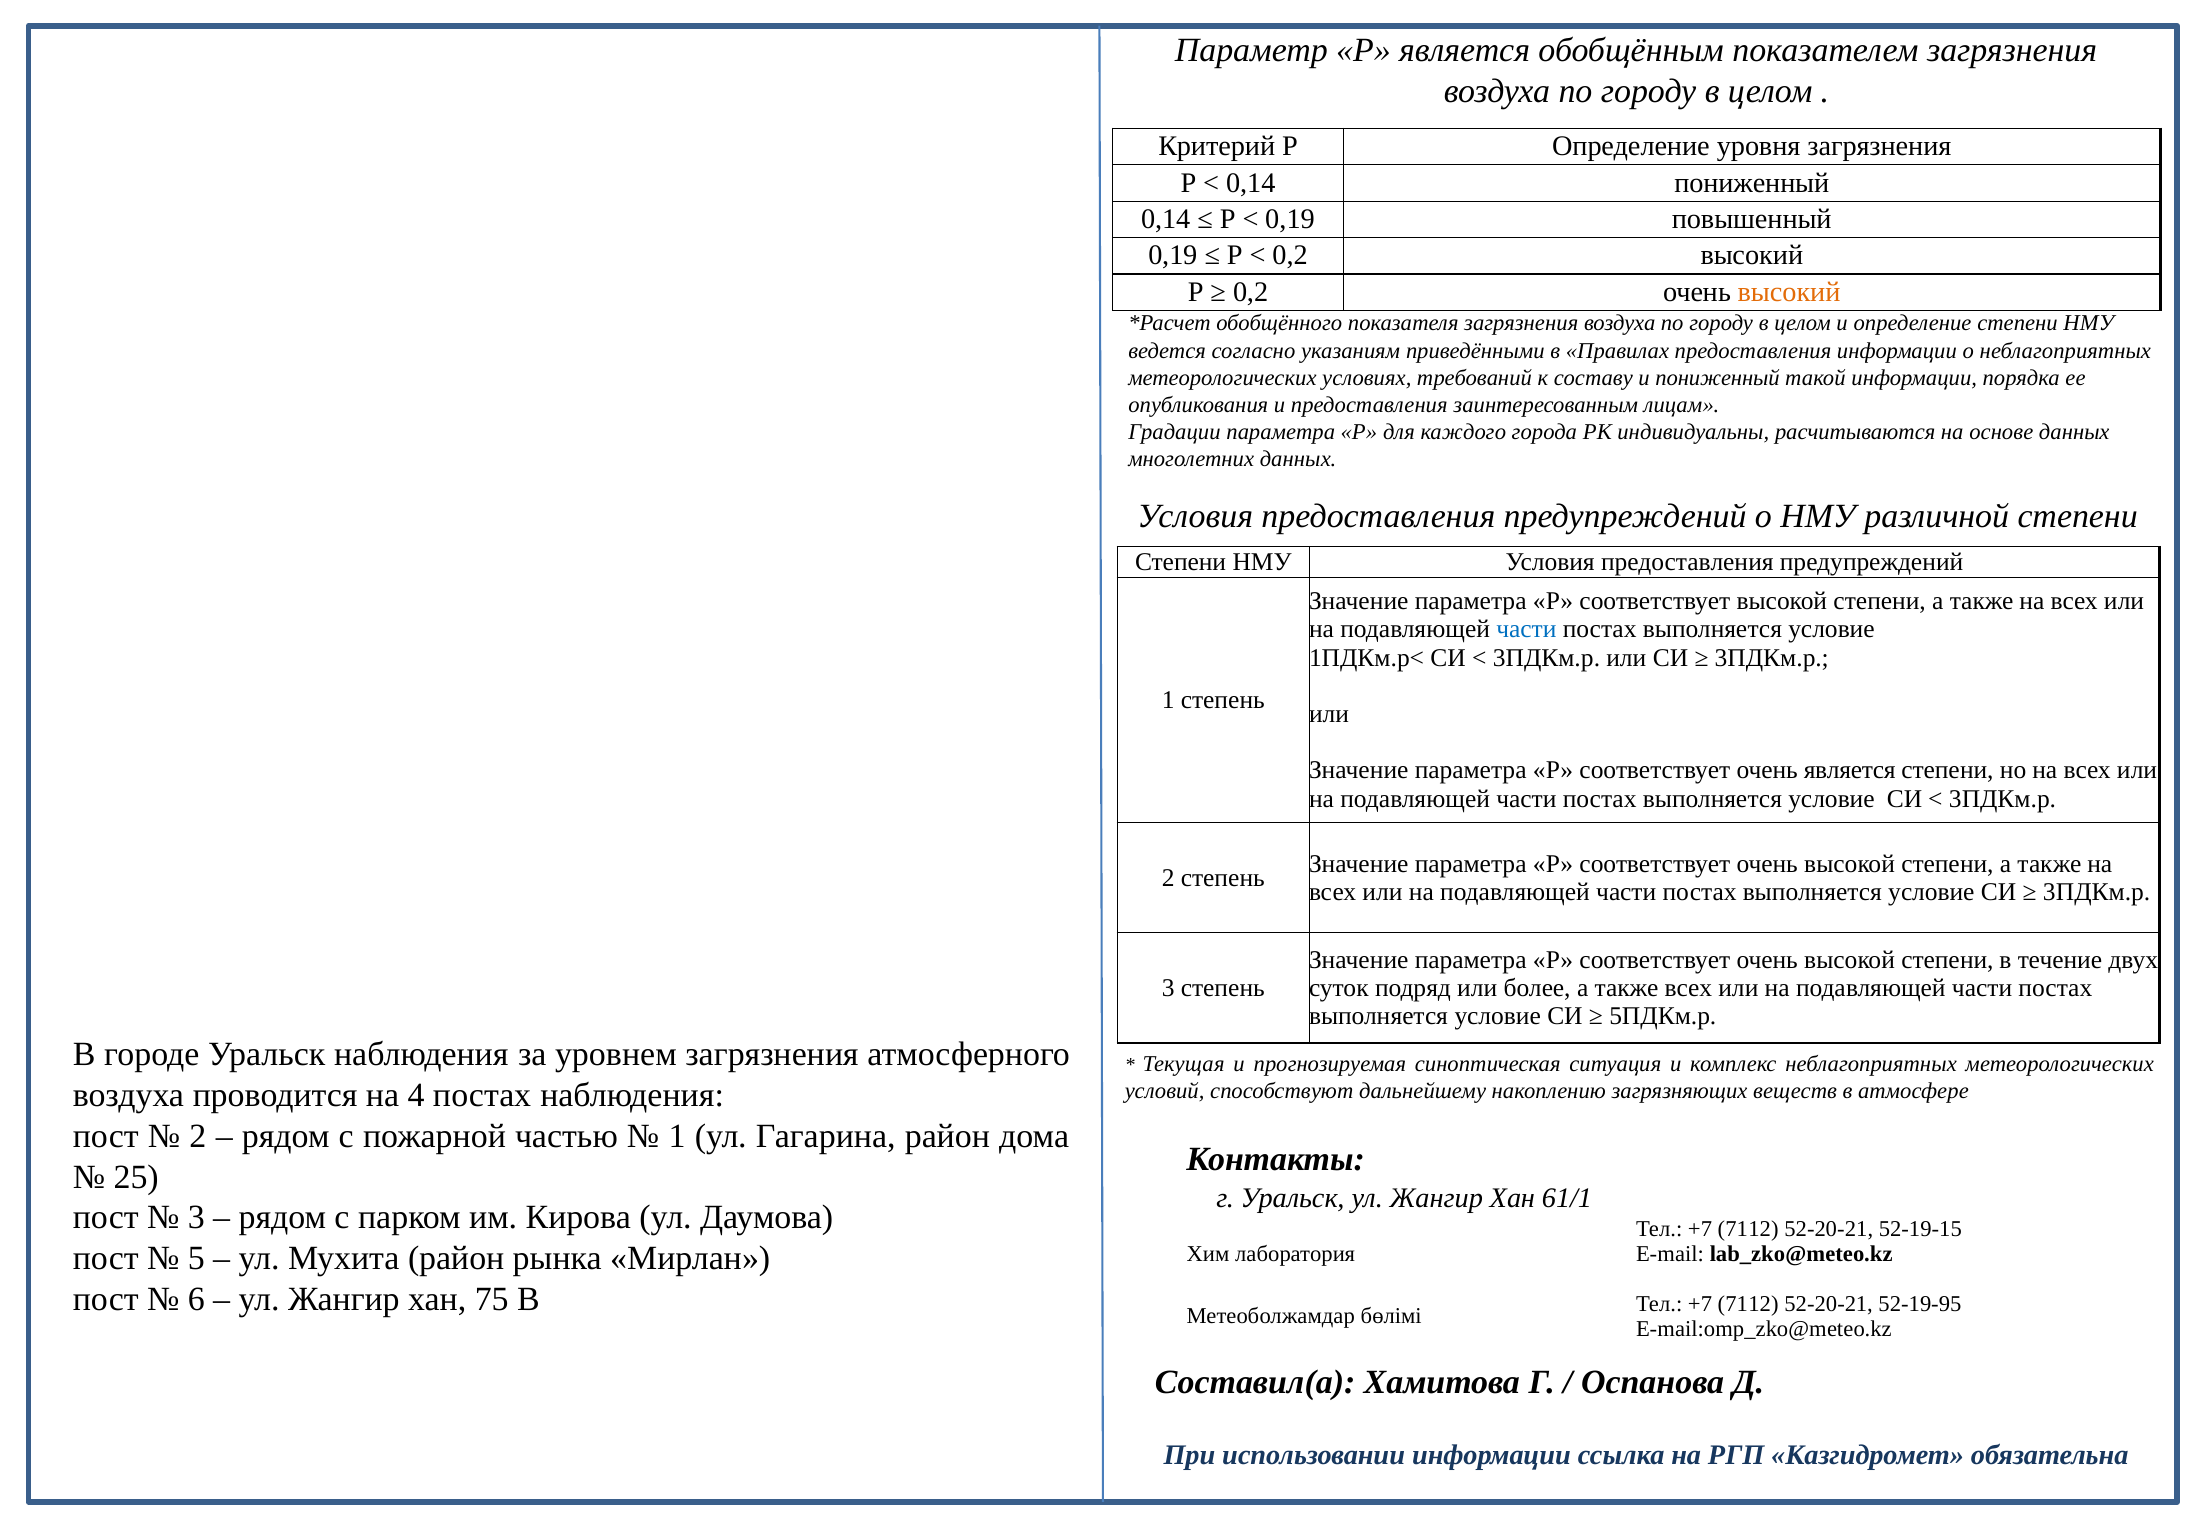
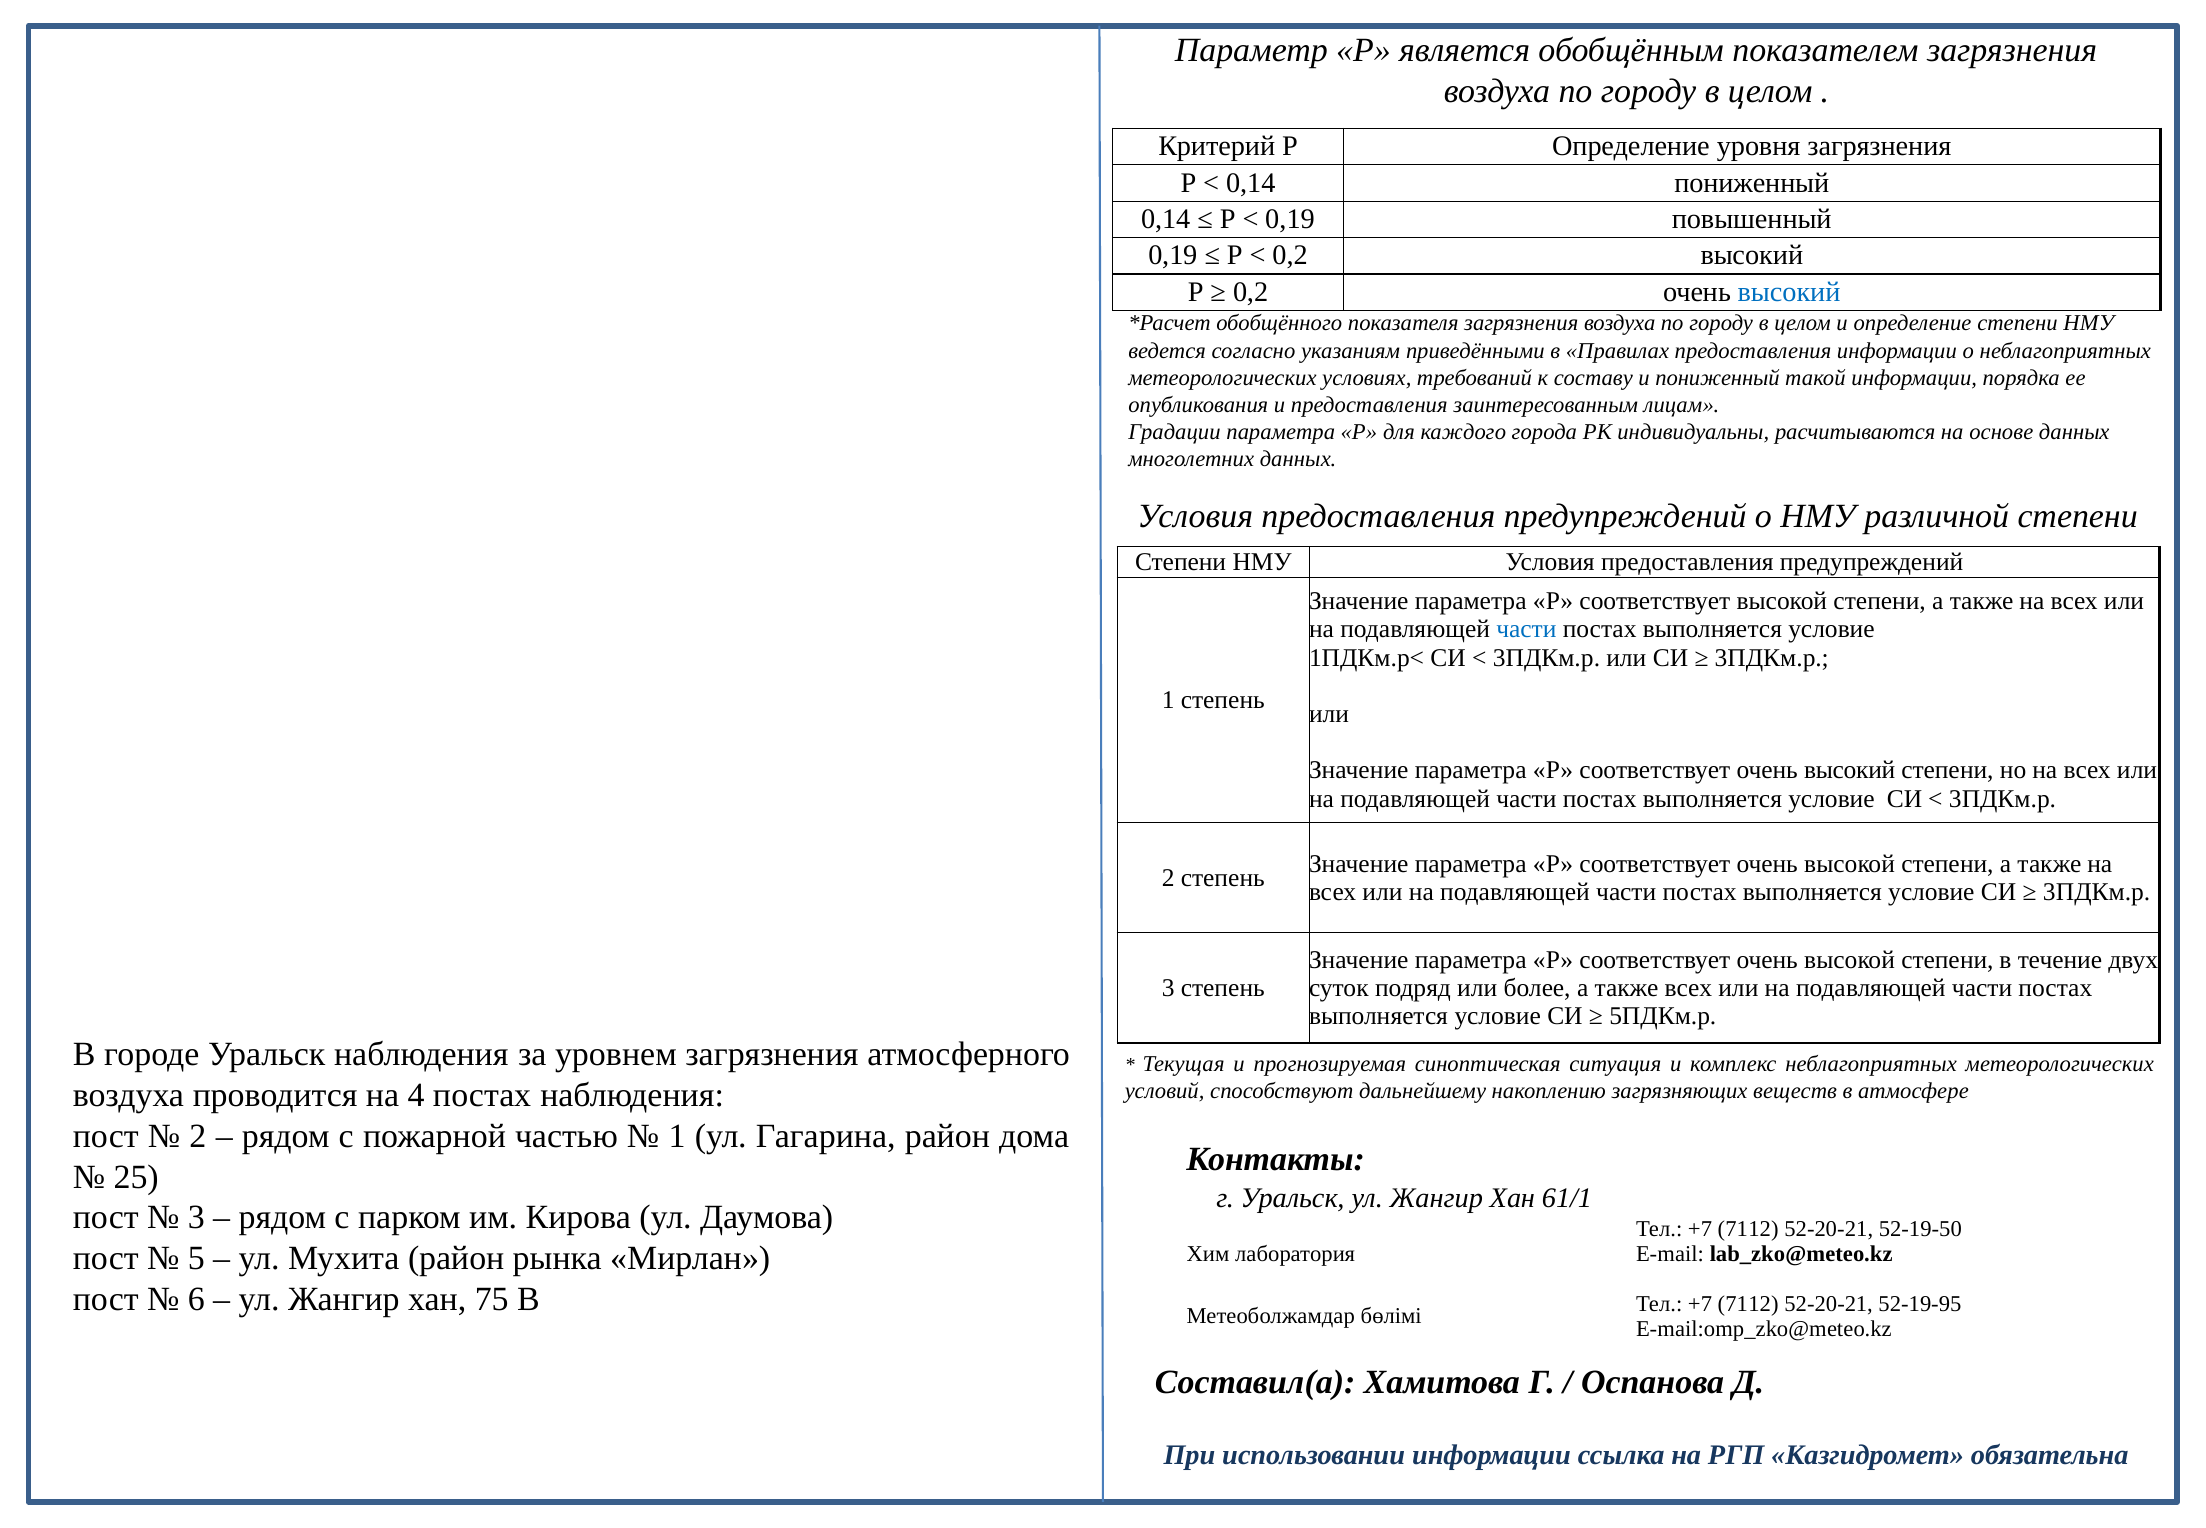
высокий at (1789, 292) colour: orange -> blue
соответствует очень является: является -> высокий
52-19-15: 52-19-15 -> 52-19-50
